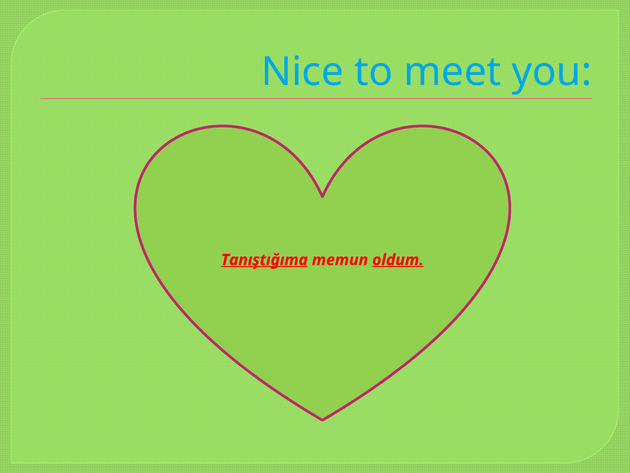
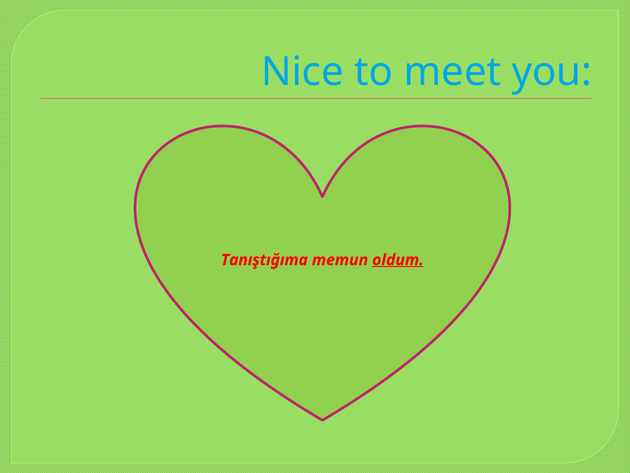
Tanıştığıma underline: present -> none
